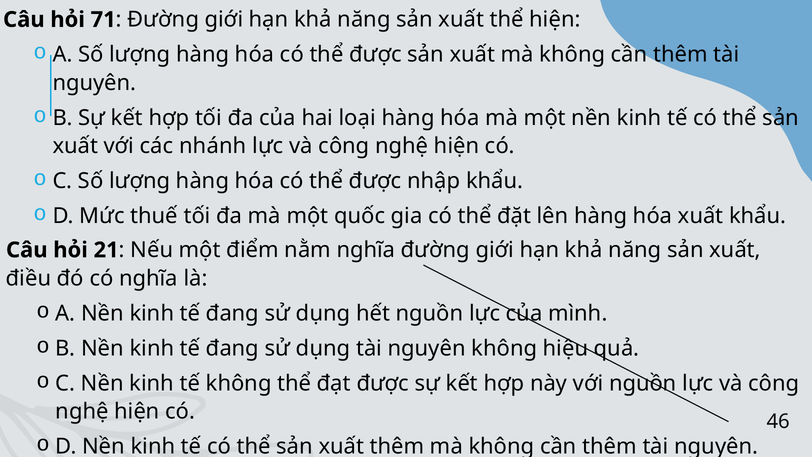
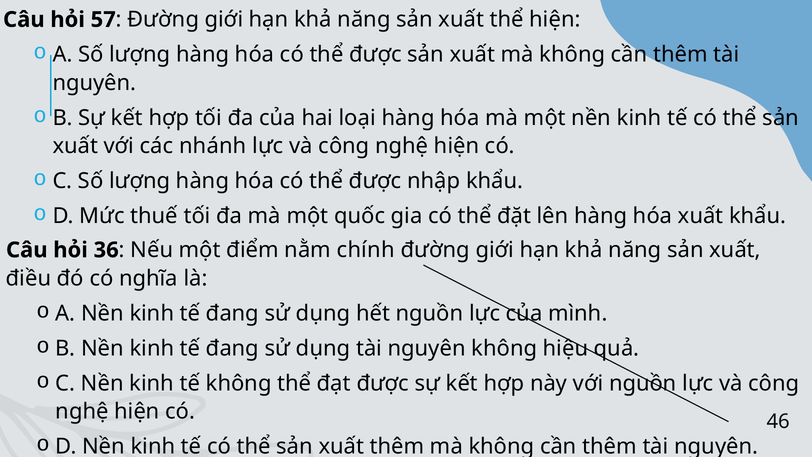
71: 71 -> 57
21: 21 -> 36
nằm nghĩa: nghĩa -> chính
